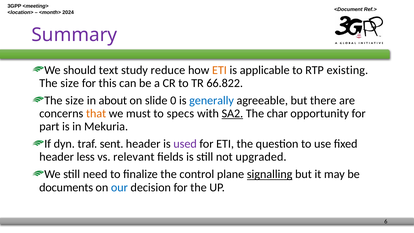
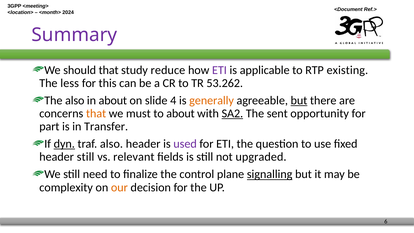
should text: text -> that
ETI at (219, 70) colour: orange -> purple
size at (70, 83): size -> less
66.822: 66.822 -> 53.262
size at (75, 100): size -> also
0: 0 -> 4
generally colour: blue -> orange
but at (299, 100) underline: none -> present
to specs: specs -> about
char: char -> sent
Mekuria: Mekuria -> Transfer
dyn underline: none -> present
traf sent: sent -> also
header less: less -> still
documents: documents -> complexity
our colour: blue -> orange
